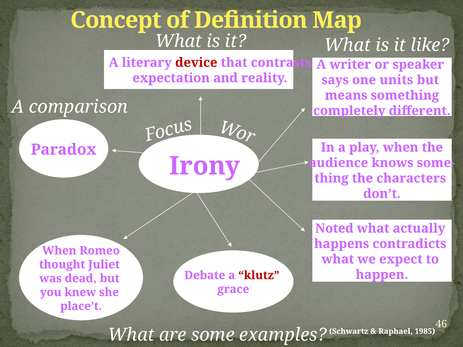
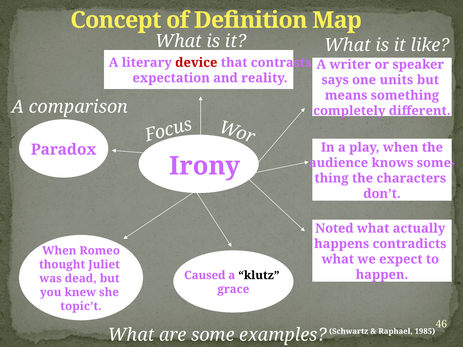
Debate: Debate -> Caused
klutz colour: red -> black
place’t: place’t -> topic’t
